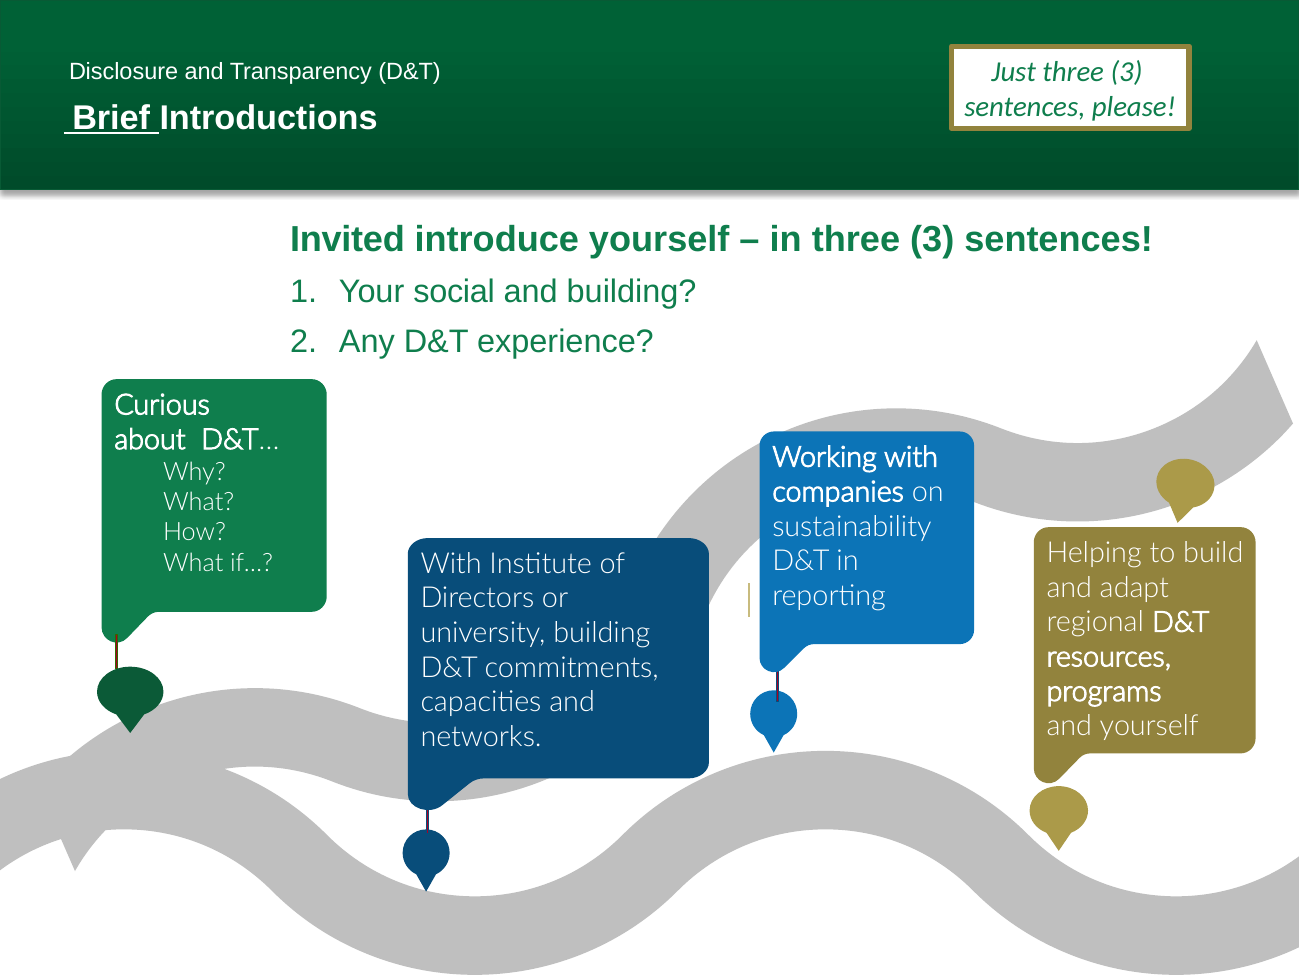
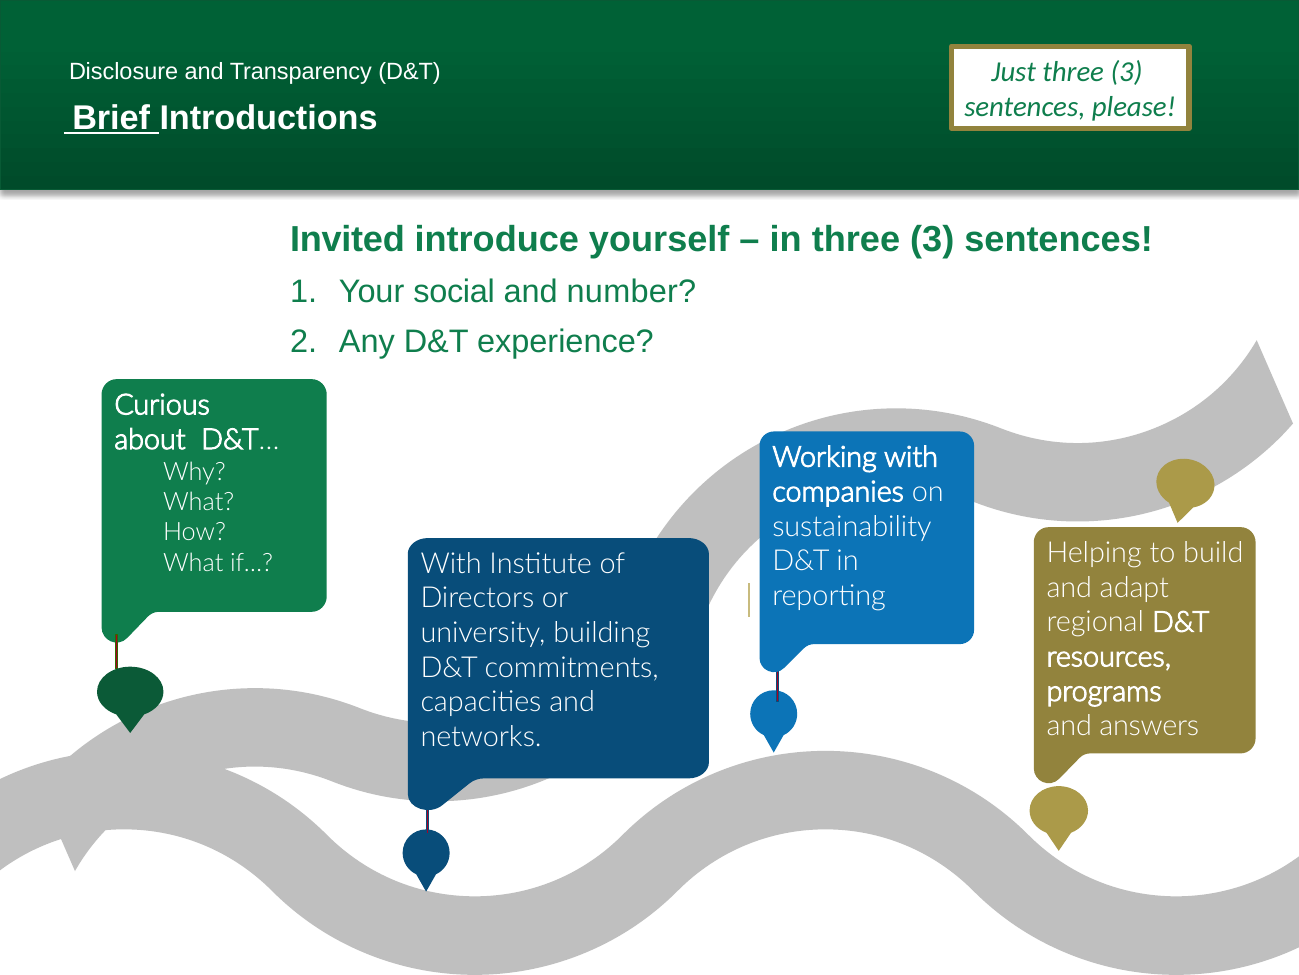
and building: building -> number
and yourself: yourself -> answers
